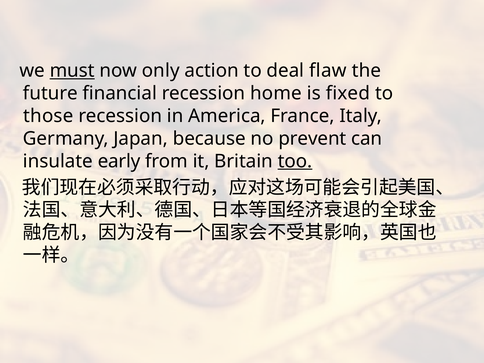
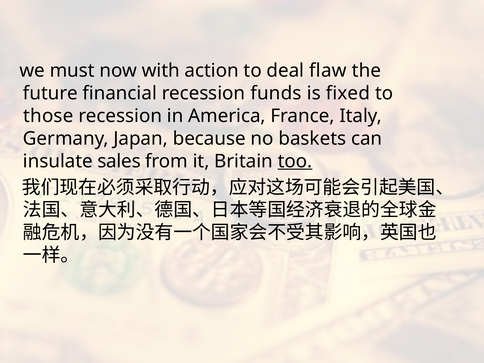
must underline: present -> none
only: only -> with
home: home -> funds
prevent: prevent -> baskets
early: early -> sales
